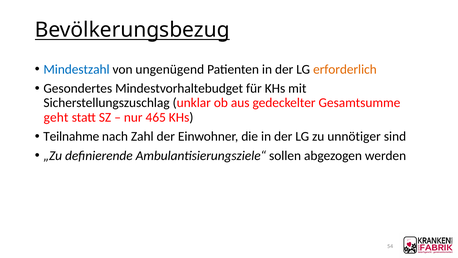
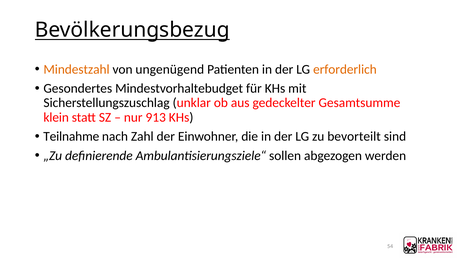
Mindestzahl colour: blue -> orange
geht: geht -> klein
465: 465 -> 913
unnötiger: unnötiger -> bevorteilt
